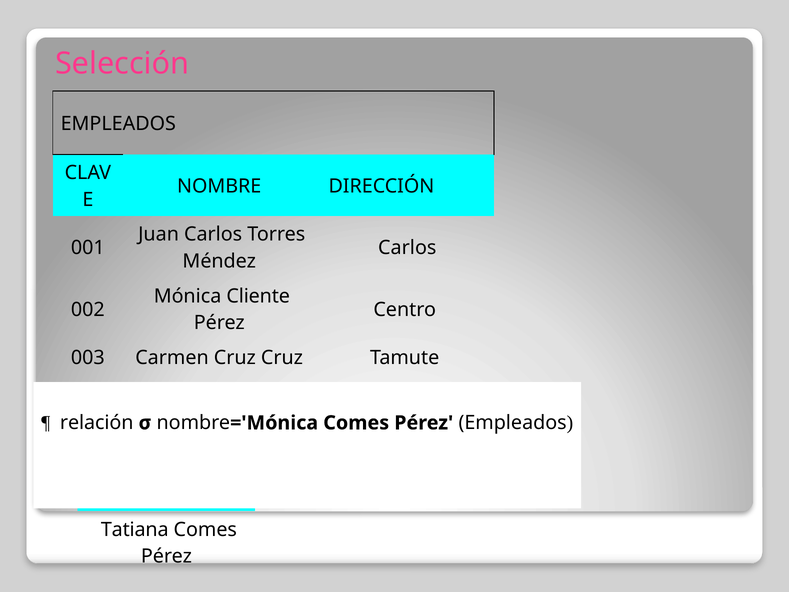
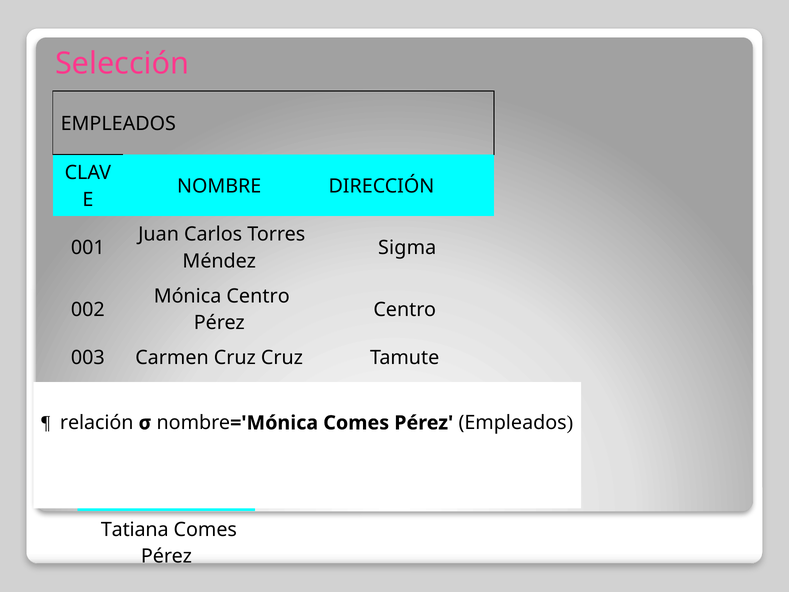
Carlos at (407, 248): Carlos -> Sigma
Mónica Cliente: Cliente -> Centro
